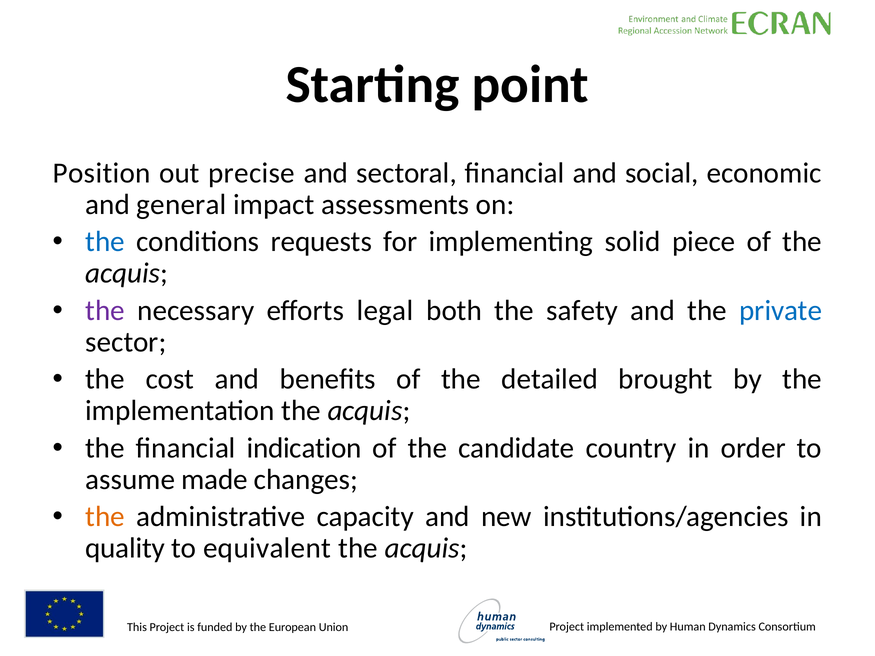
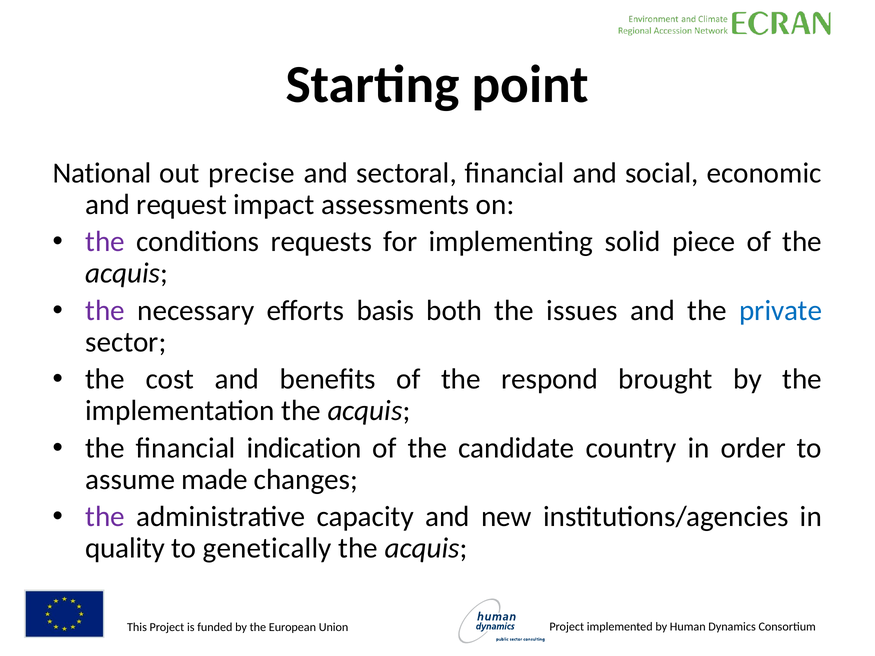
Position: Position -> National
general: general -> request
the at (105, 242) colour: blue -> purple
legal: legal -> basis
safety: safety -> issues
detailed: detailed -> respond
the at (105, 517) colour: orange -> purple
equivalent: equivalent -> genetically
